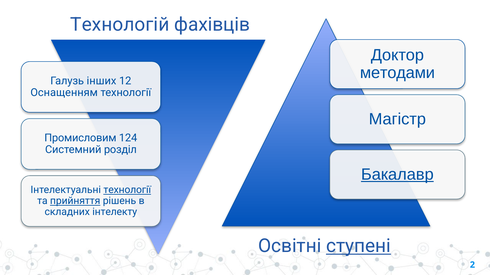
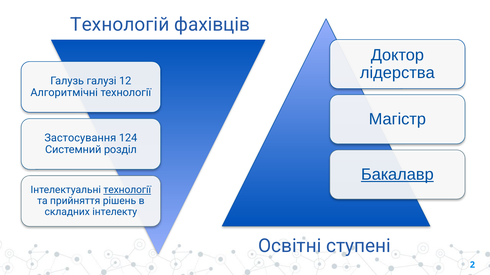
методами: методами -> лідерства
інших: інших -> галузі
Оснащенням: Оснащенням -> Алгоритмічні
Промисловим: Промисловим -> Застосування
прийняття underline: present -> none
ступені underline: present -> none
